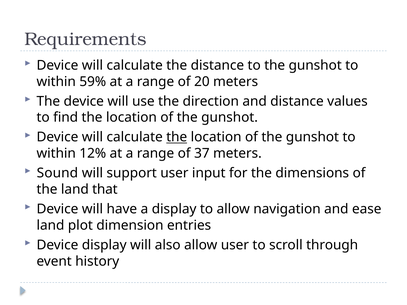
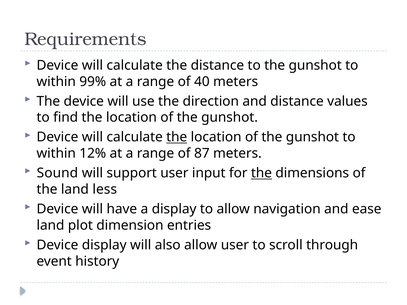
59%: 59% -> 99%
20: 20 -> 40
37: 37 -> 87
the at (261, 173) underline: none -> present
that: that -> less
